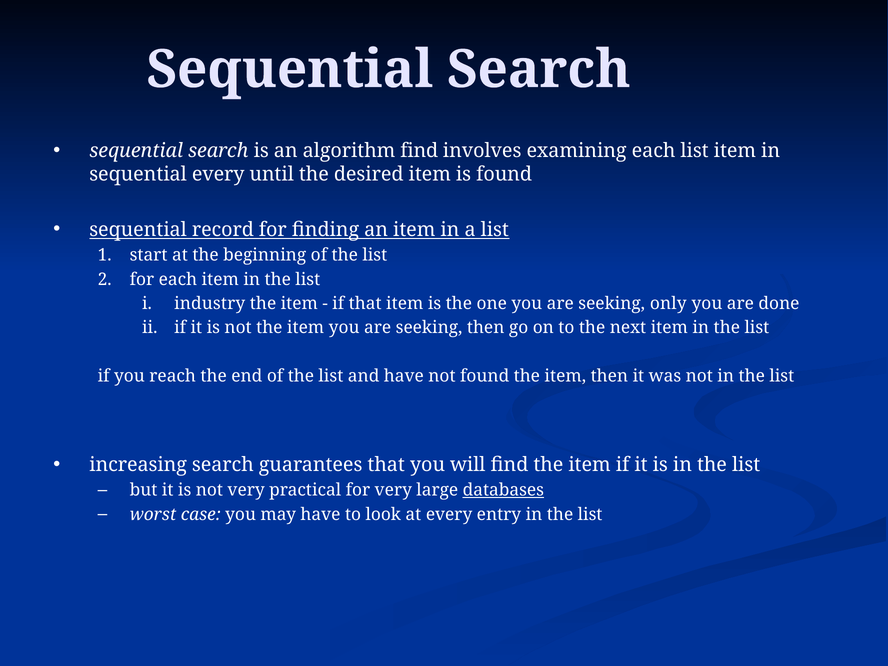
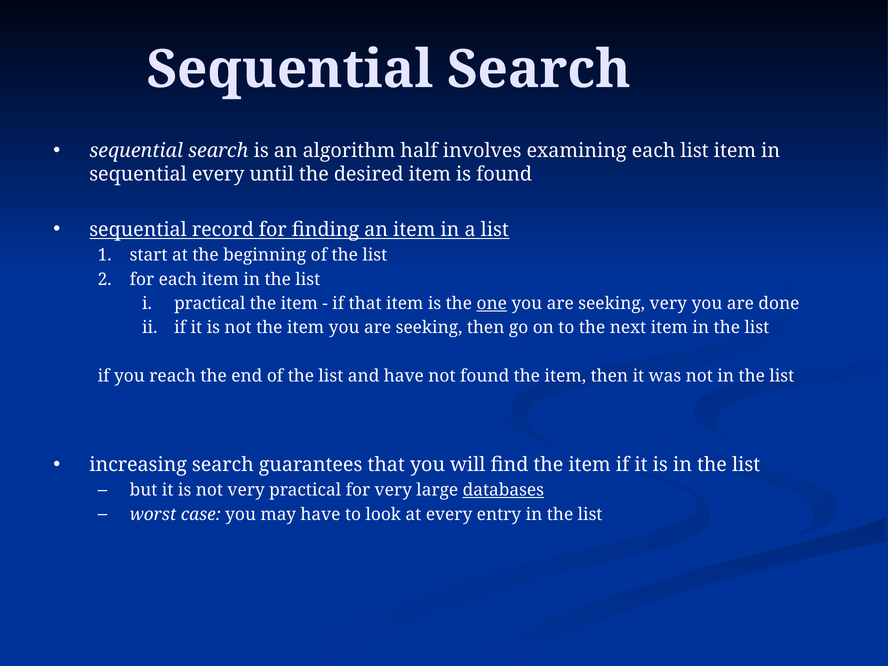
algorithm find: find -> half
industry at (210, 304): industry -> practical
one underline: none -> present
seeking only: only -> very
